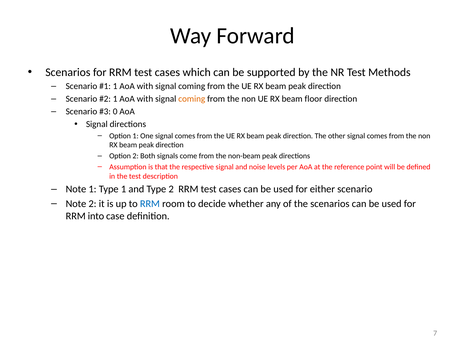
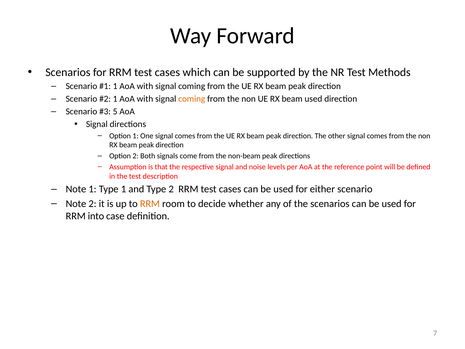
beam floor: floor -> used
0: 0 -> 5
RRM at (150, 204) colour: blue -> orange
